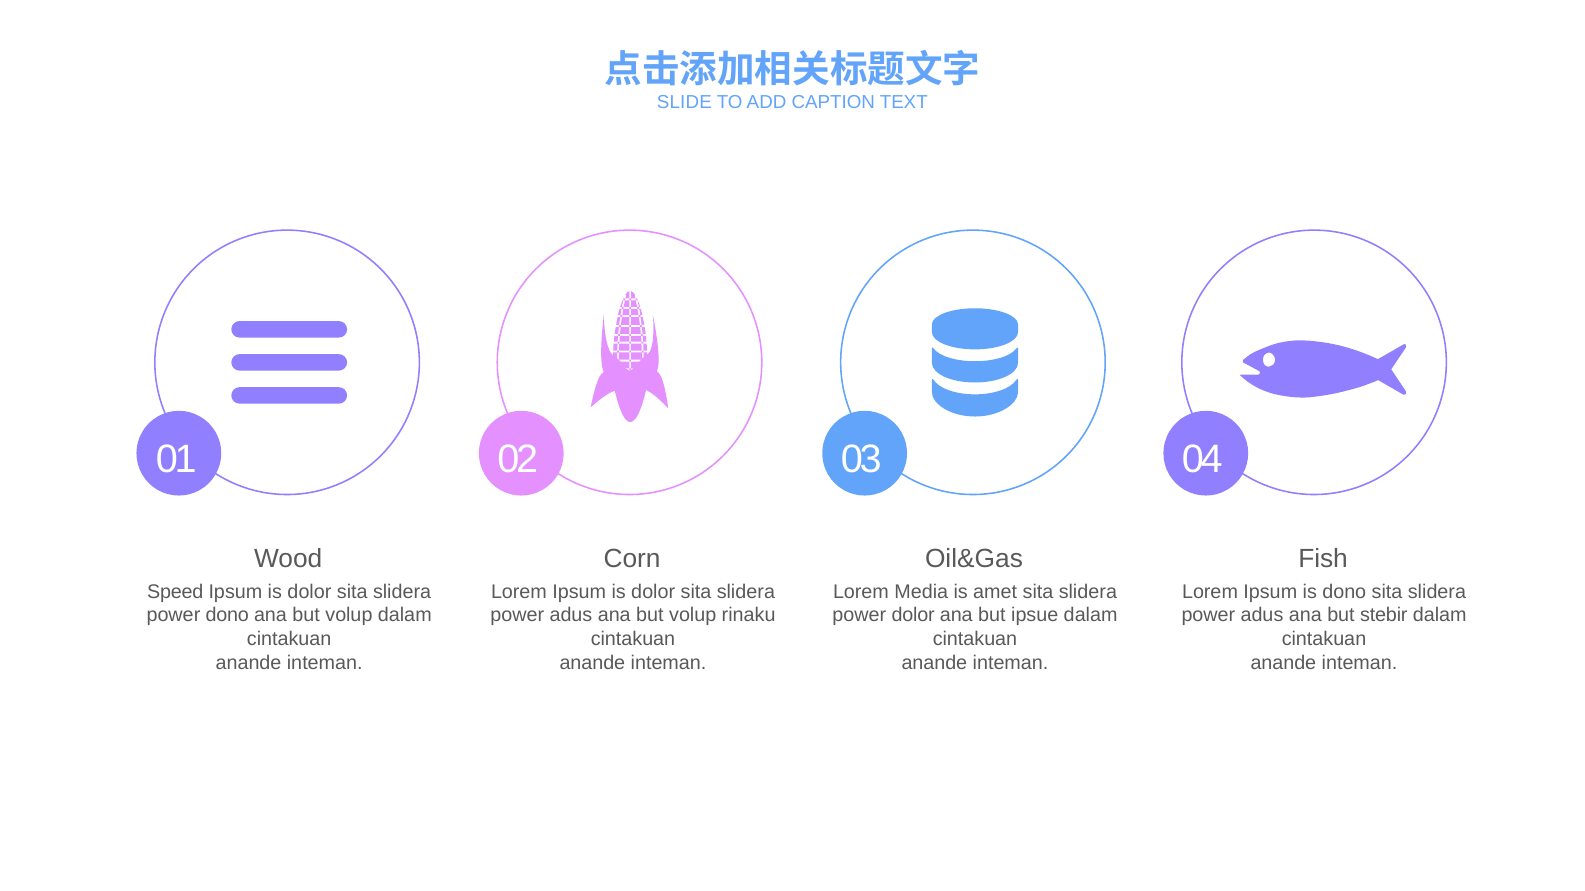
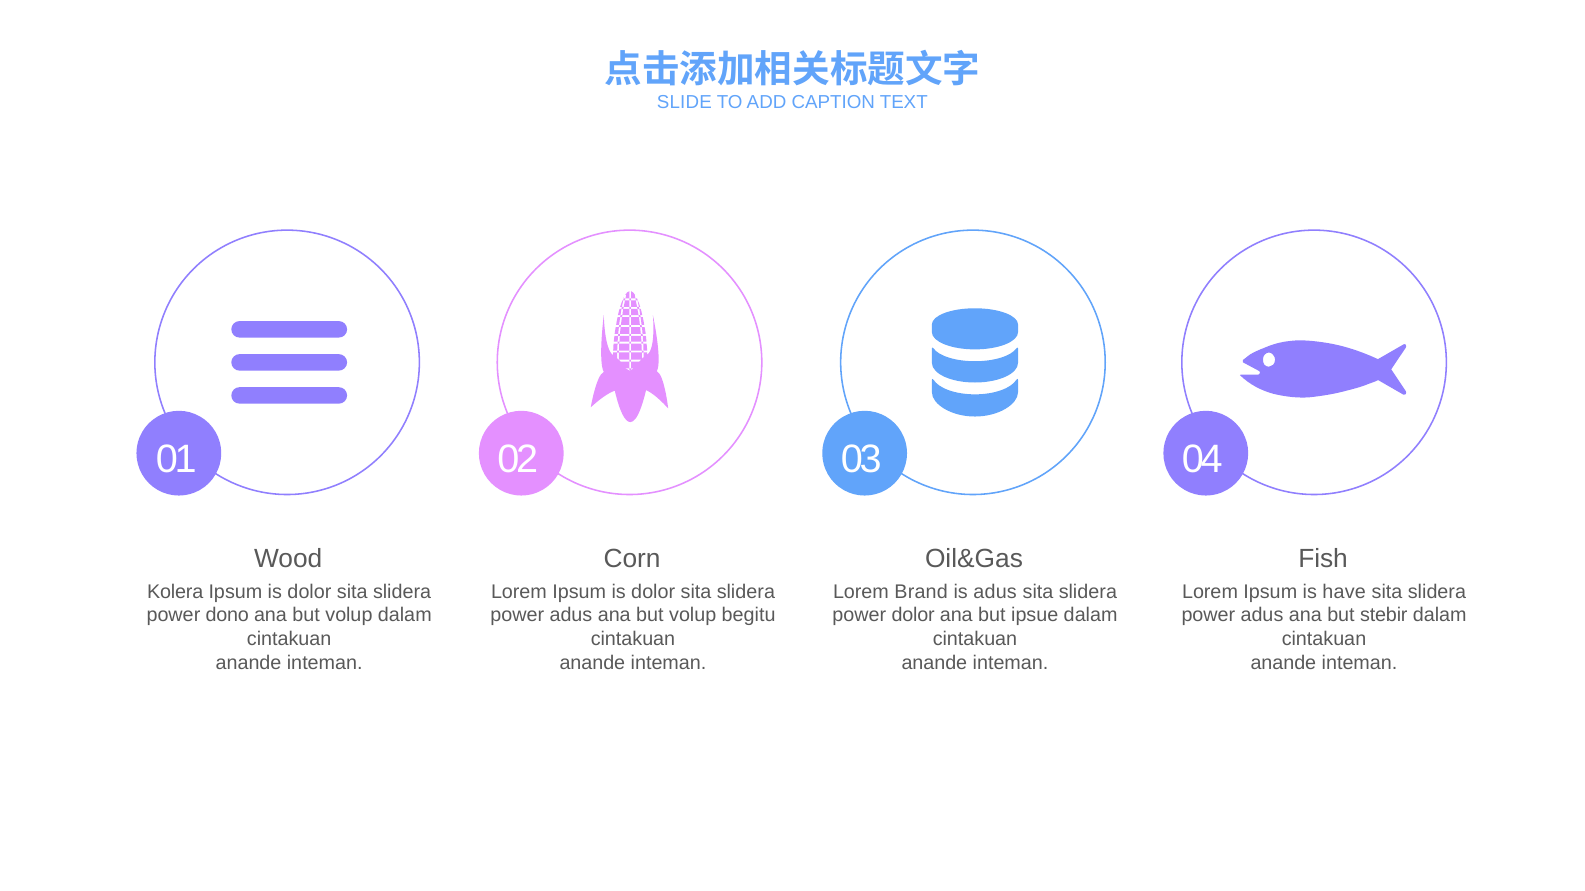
Speed: Speed -> Kolera
Media: Media -> Brand
is amet: amet -> adus
is dono: dono -> have
rinaku: rinaku -> begitu
